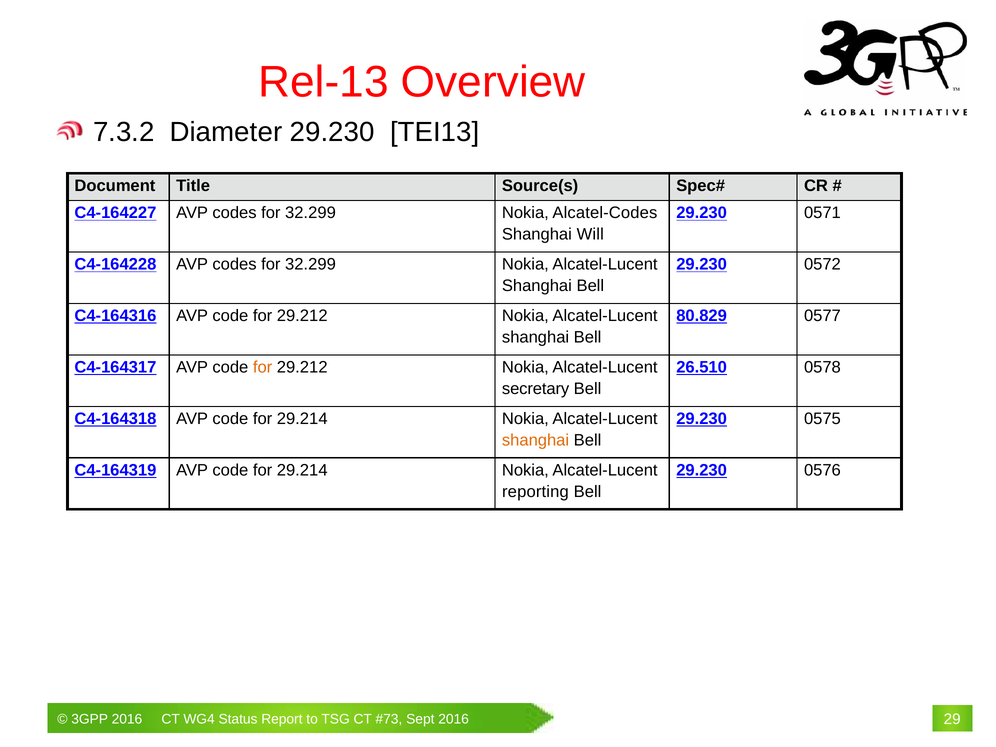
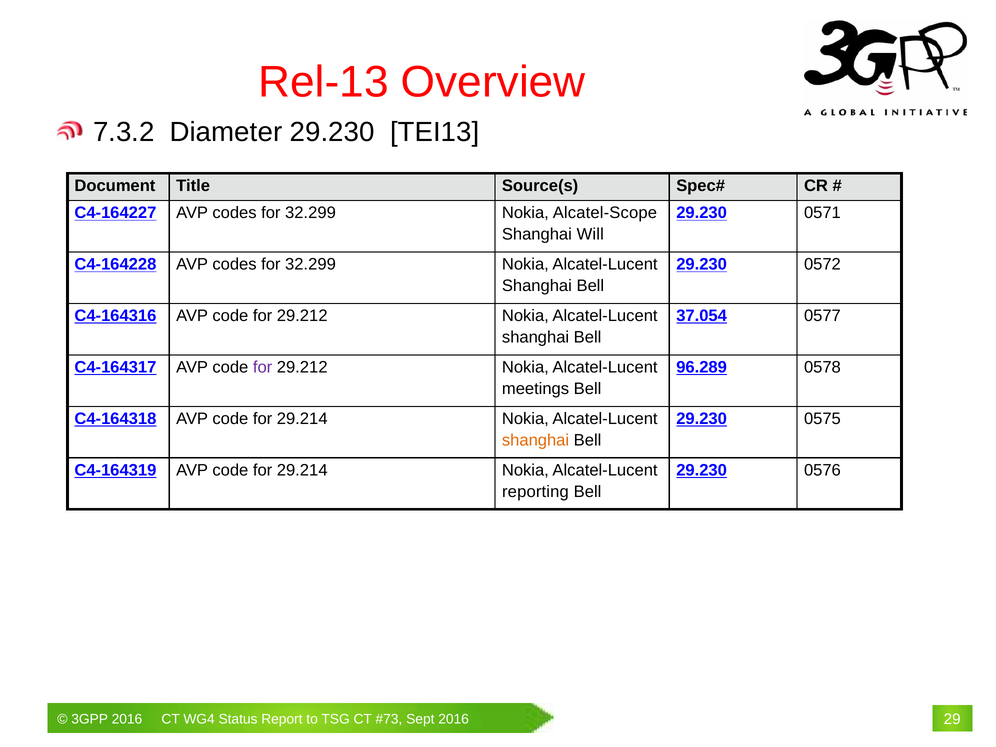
Alcatel-Codes: Alcatel-Codes -> Alcatel-Scope
80.829: 80.829 -> 37.054
for at (263, 367) colour: orange -> purple
26.510: 26.510 -> 96.289
secretary: secretary -> meetings
